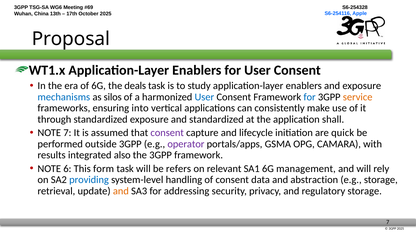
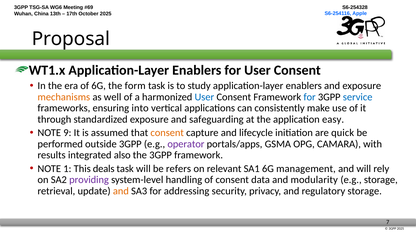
deals: deals -> form
mechanisms colour: blue -> orange
silos: silos -> well
service colour: orange -> blue
and standardized: standardized -> safeguarding
shall: shall -> easy
NOTE 7: 7 -> 9
consent at (167, 133) colour: purple -> orange
6: 6 -> 1
form: form -> deals
providing colour: blue -> purple
abstraction: abstraction -> modularity
